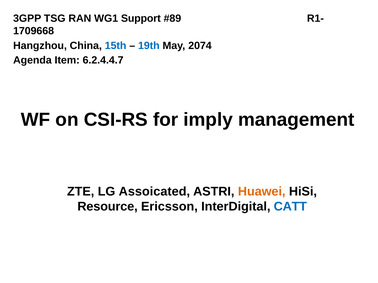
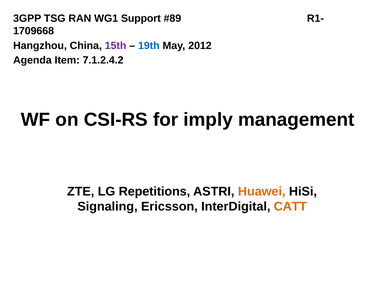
15th colour: blue -> purple
2074: 2074 -> 2012
6.2.4.4.7: 6.2.4.4.7 -> 7.1.2.4.2
Assoicated: Assoicated -> Repetitions
Resource: Resource -> Signaling
CATT colour: blue -> orange
